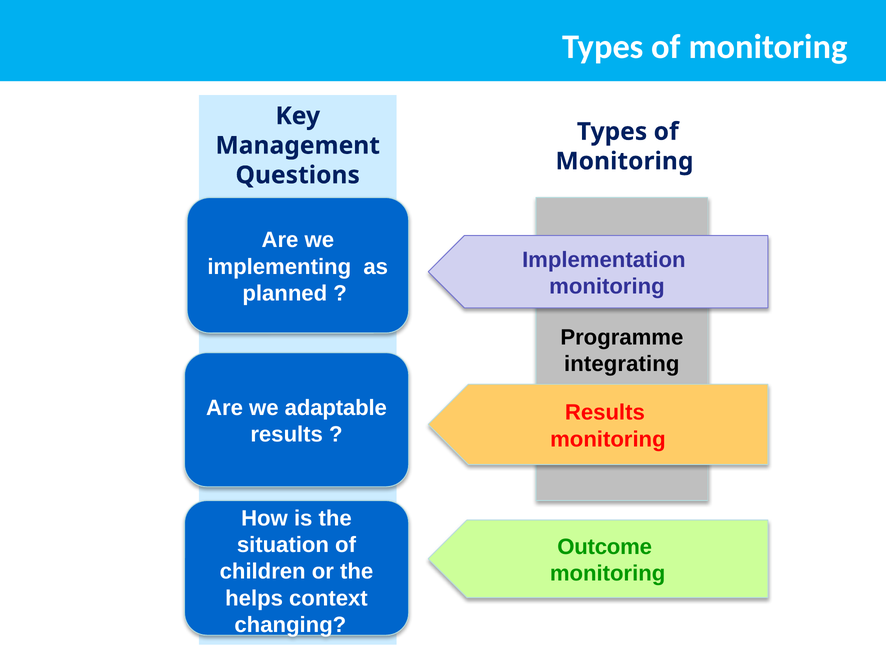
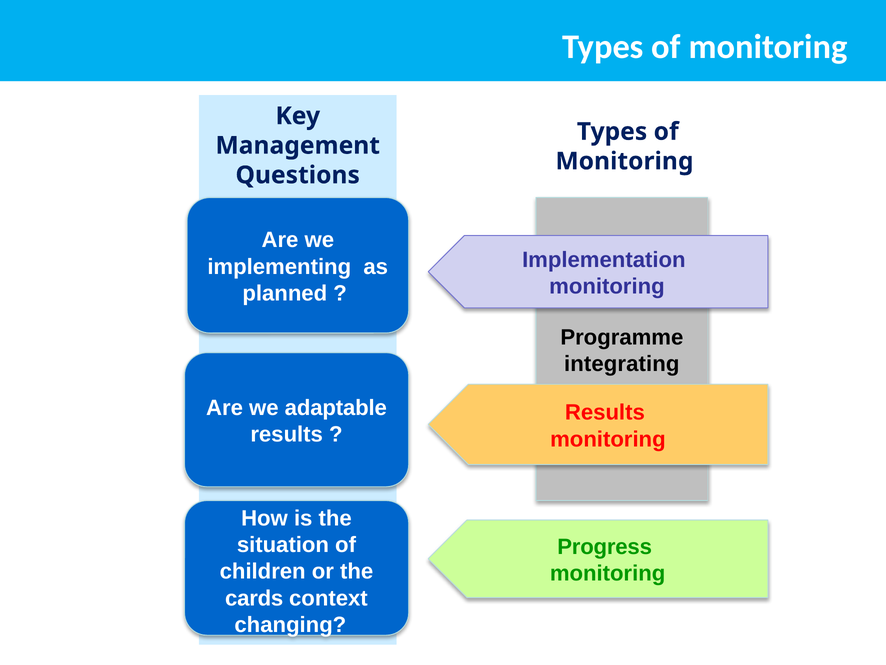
Outcome: Outcome -> Progress
helps: helps -> cards
